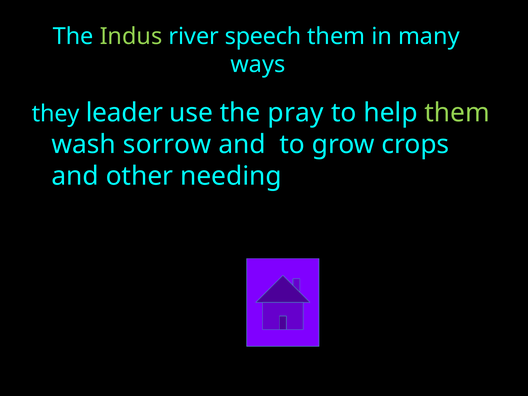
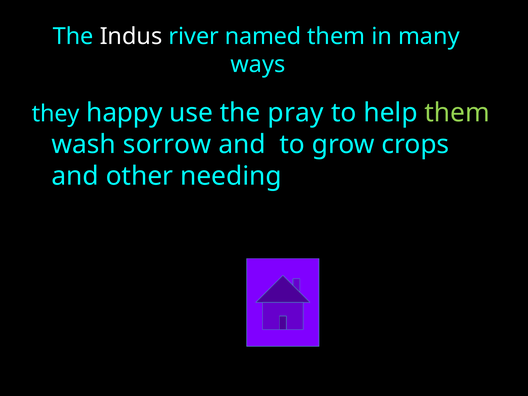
Indus colour: light green -> white
speech: speech -> named
leader: leader -> happy
